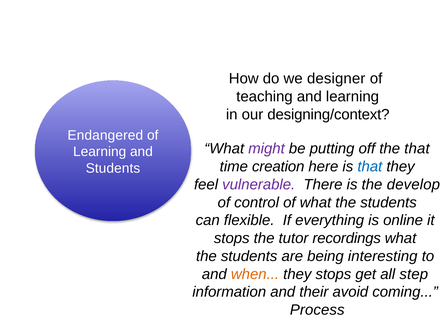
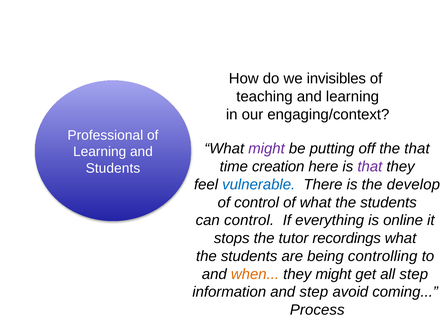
designer: designer -> invisibles
designing/context: designing/context -> engaging/context
Endangered: Endangered -> Professional
that at (370, 167) colour: blue -> purple
vulnerable colour: purple -> blue
can flexible: flexible -> control
interesting: interesting -> controlling
they stops: stops -> might
and their: their -> step
